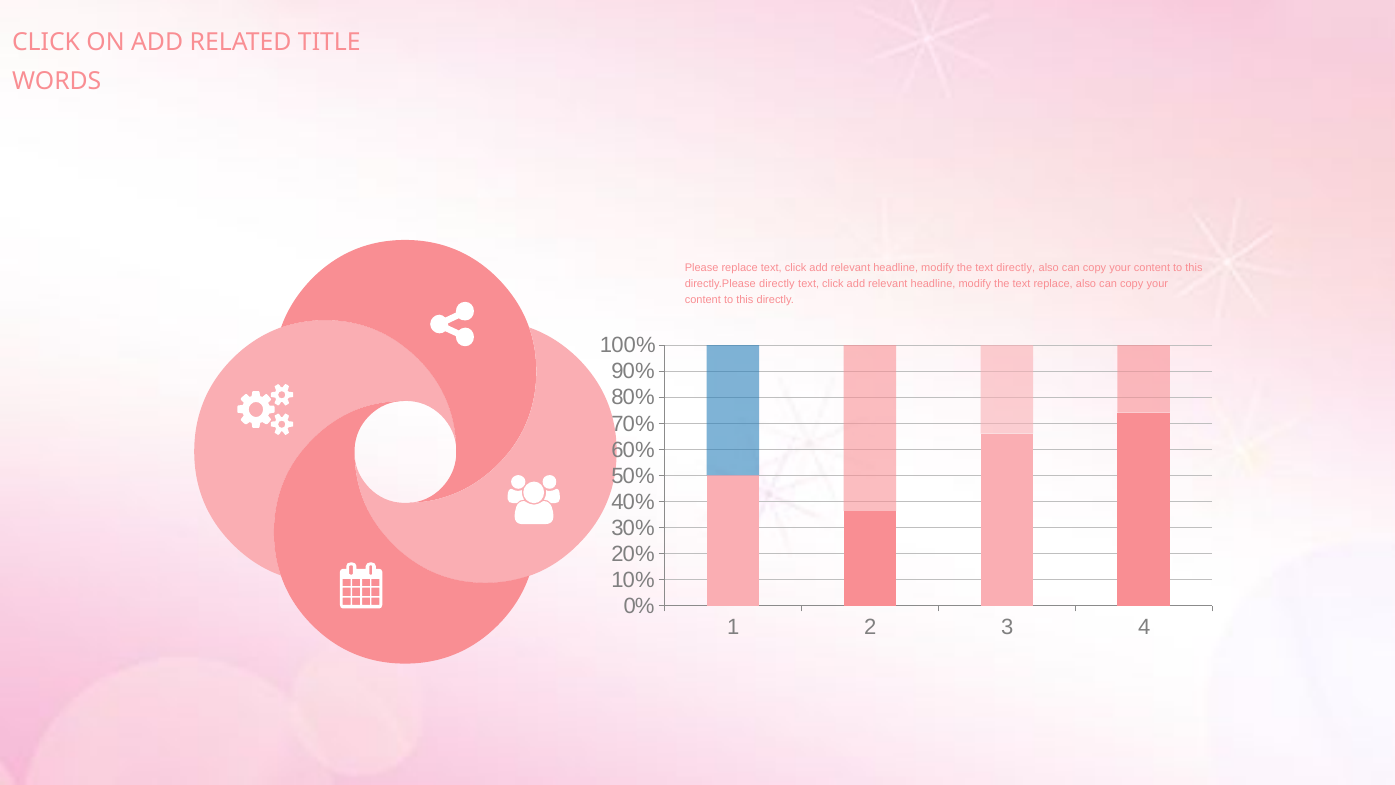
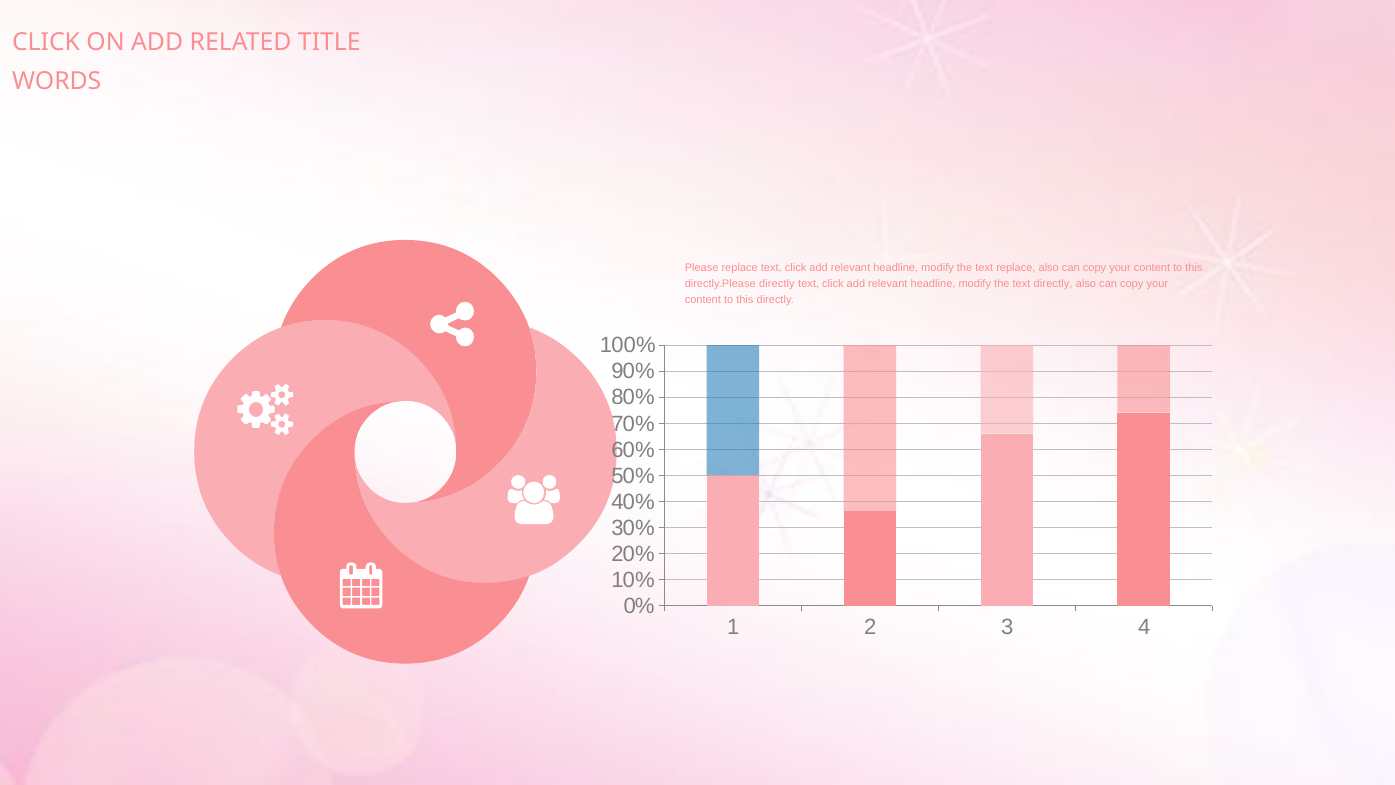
text directly: directly -> replace
text replace: replace -> directly
